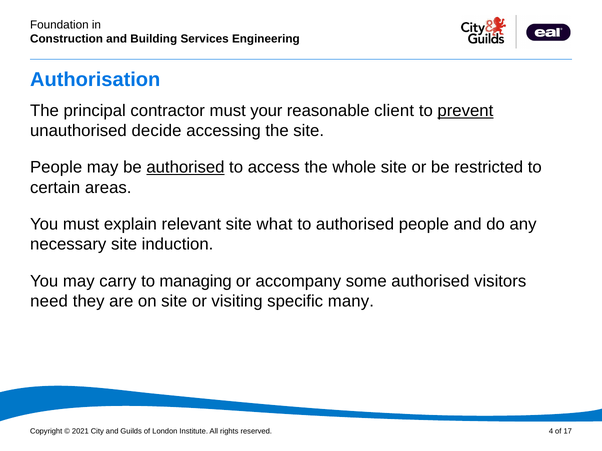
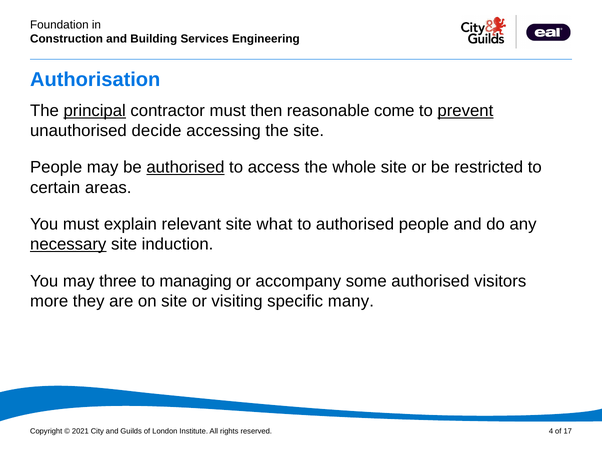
principal underline: none -> present
your: your -> then
client: client -> come
necessary underline: none -> present
carry: carry -> three
need: need -> more
